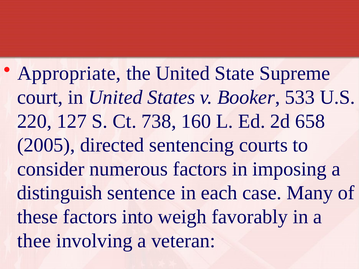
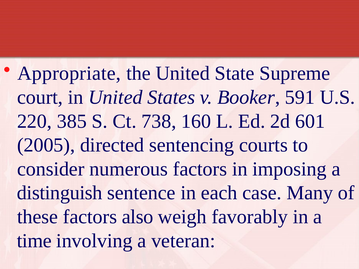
533: 533 -> 591
127: 127 -> 385
658: 658 -> 601
into: into -> also
thee: thee -> time
